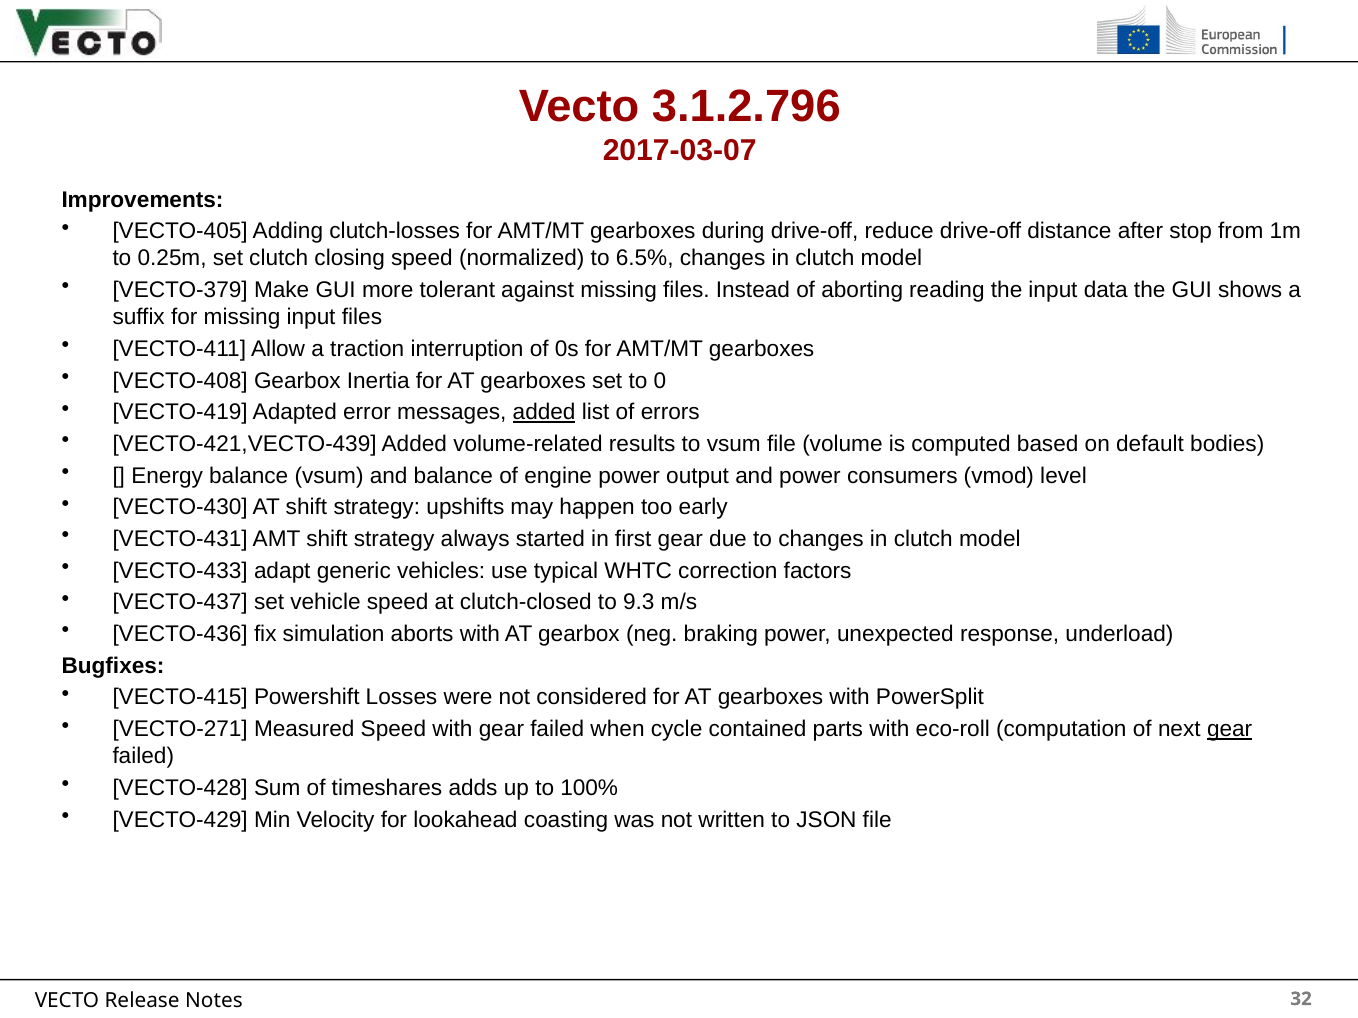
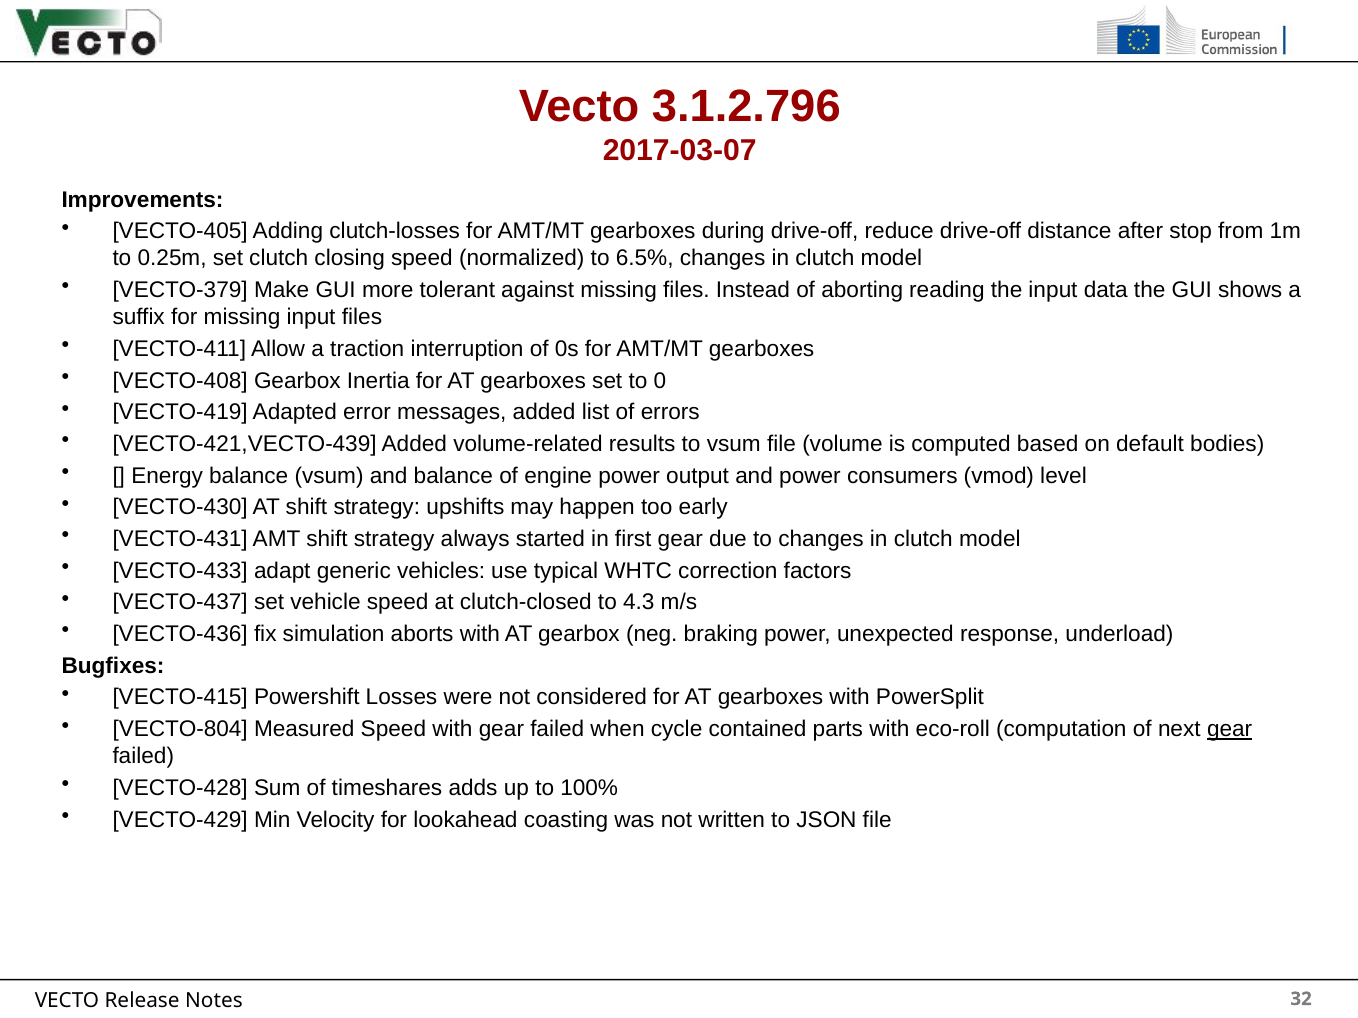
added at (544, 412) underline: present -> none
9.3: 9.3 -> 4.3
VECTO-271: VECTO-271 -> VECTO-804
